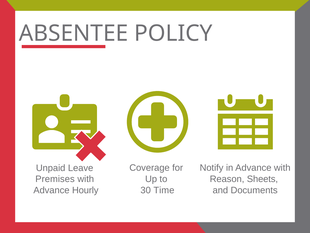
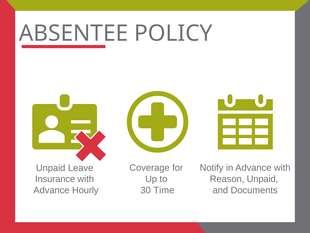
Reason Sheets: Sheets -> Unpaid
Premises: Premises -> Insurance
